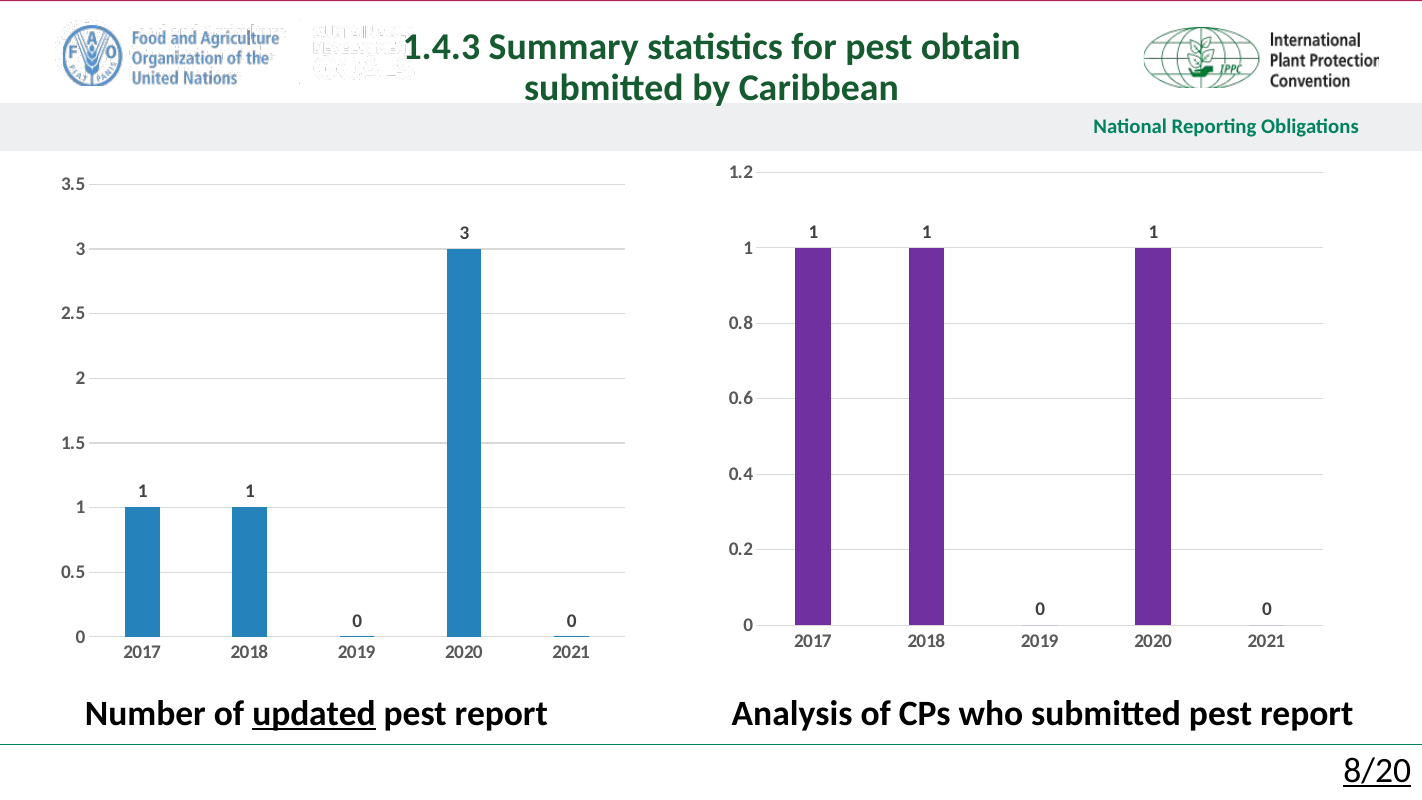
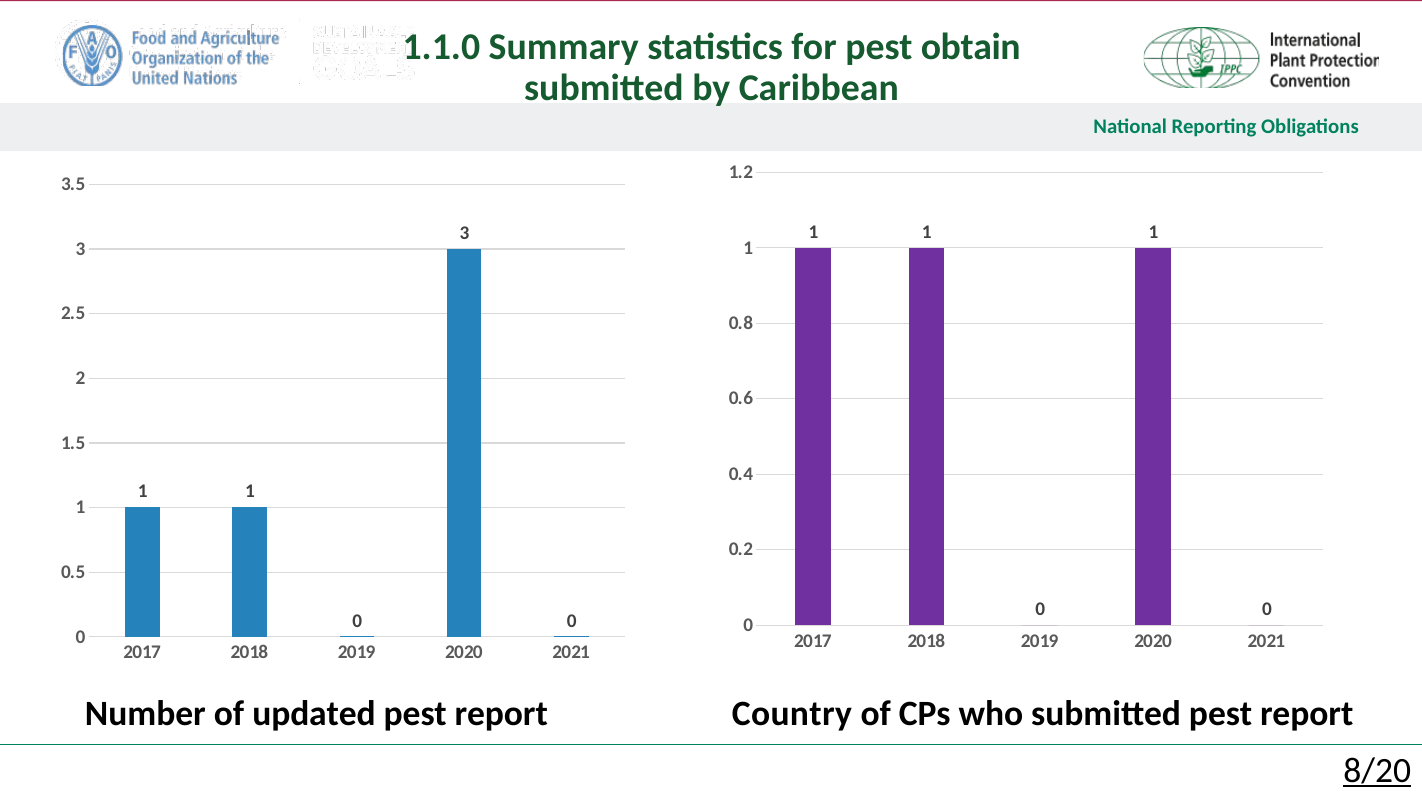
1.4.3: 1.4.3 -> 1.1.0
updated underline: present -> none
Analysis: Analysis -> Country
